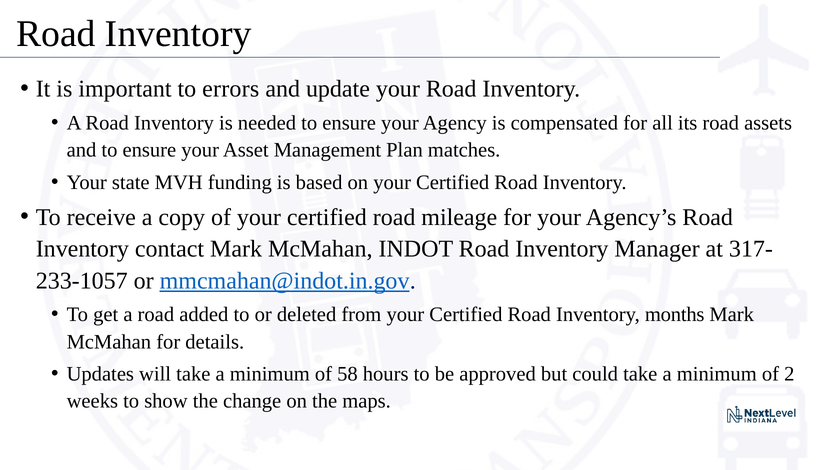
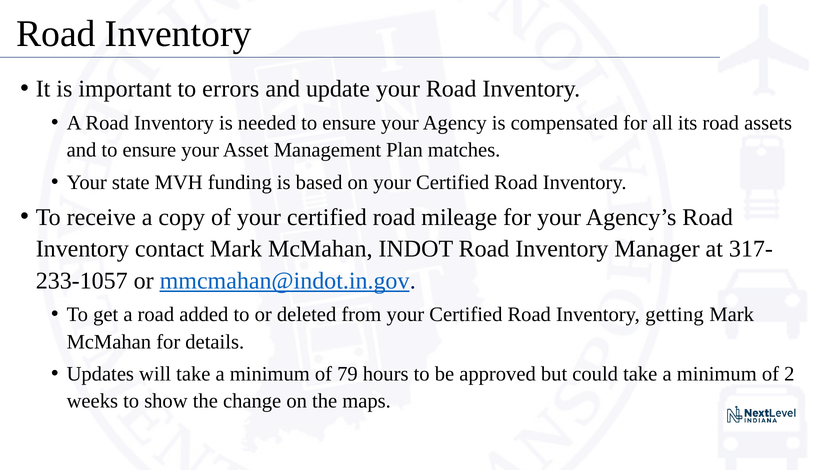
months: months -> getting
58: 58 -> 79
